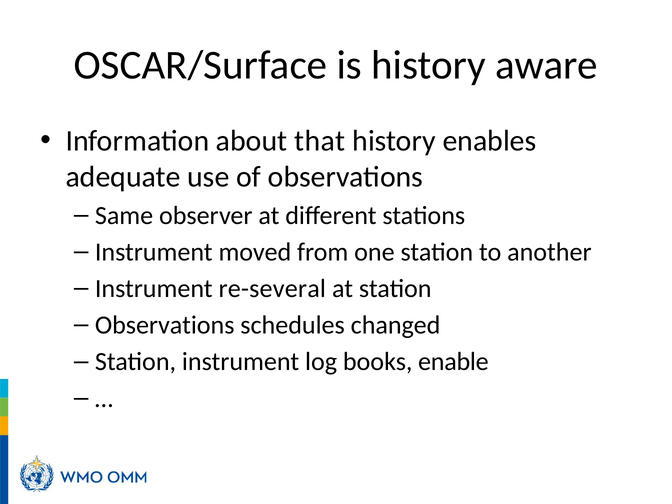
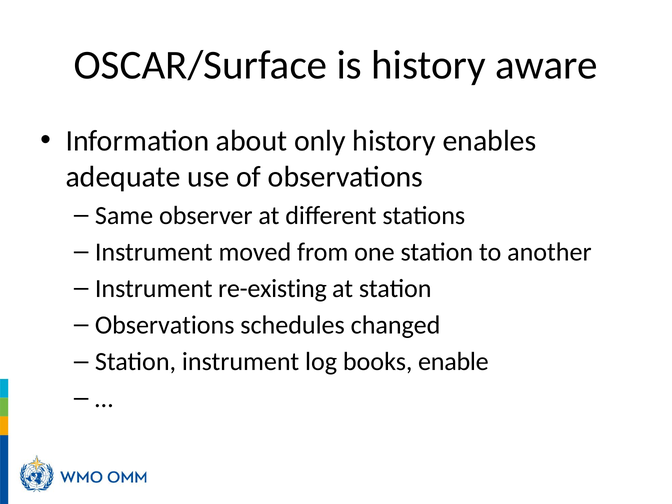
that: that -> only
re-several: re-several -> re-existing
